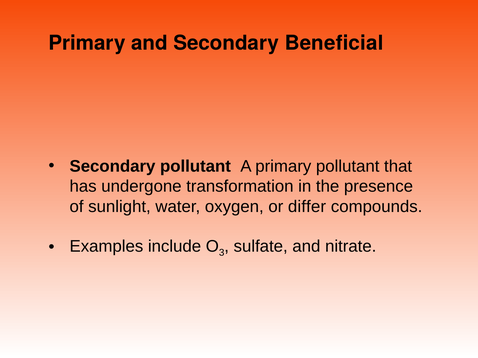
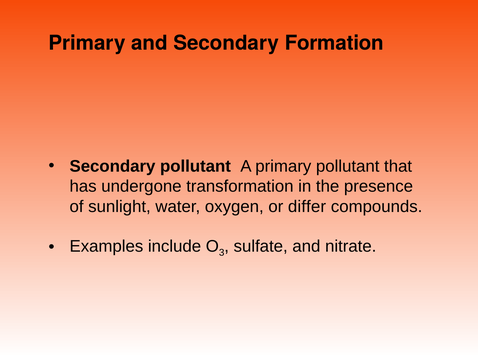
Beneficial: Beneficial -> Formation
